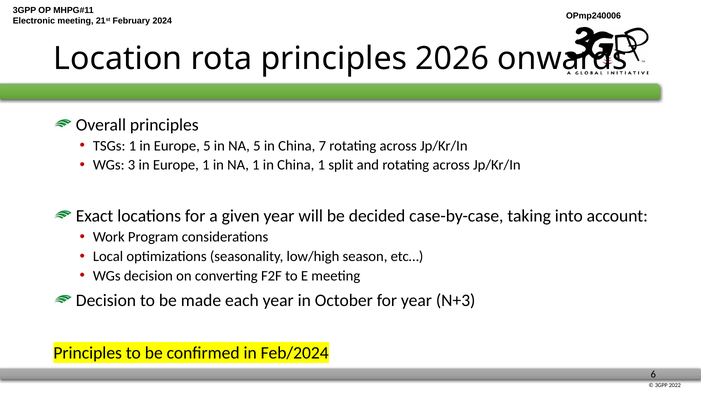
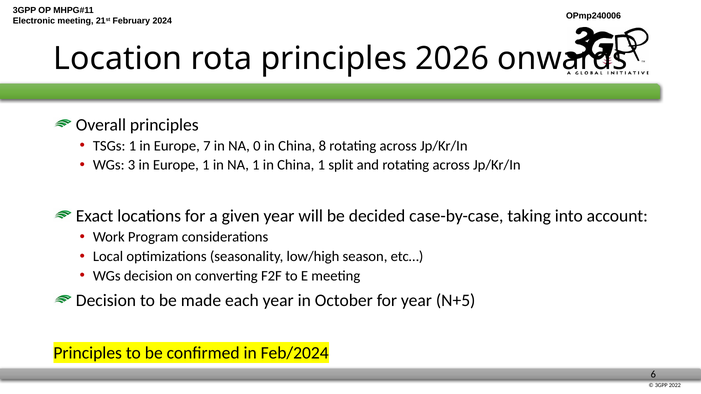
Europe 5: 5 -> 7
NA 5: 5 -> 0
7: 7 -> 8
N+3: N+3 -> N+5
